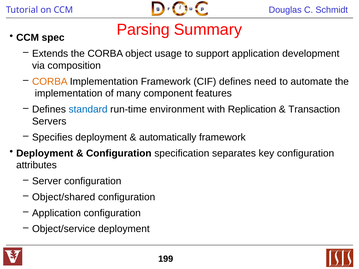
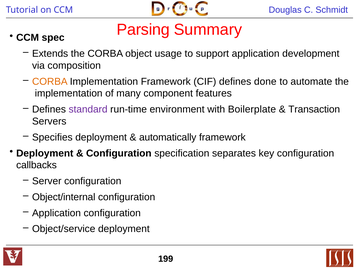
need: need -> done
standard colour: blue -> purple
Replication: Replication -> Boilerplate
attributes: attributes -> callbacks
Object/shared: Object/shared -> Object/internal
